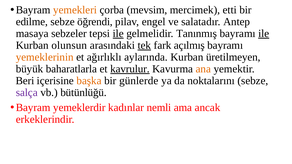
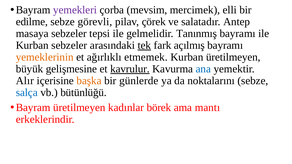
yemekleri colour: orange -> purple
etti: etti -> elli
öğrendi: öğrendi -> görevli
engel: engel -> çörek
ile at (118, 34) underline: present -> none
ile at (264, 34) underline: present -> none
Kurban olunsun: olunsun -> sebzeler
aylarında: aylarında -> etmemek
baharatlarla: baharatlarla -> gelişmesine
ana colour: orange -> blue
Beri: Beri -> Alır
salça colour: purple -> blue
Bayram yemeklerdir: yemeklerdir -> üretilmeyen
nemli: nemli -> börek
ancak: ancak -> mantı
